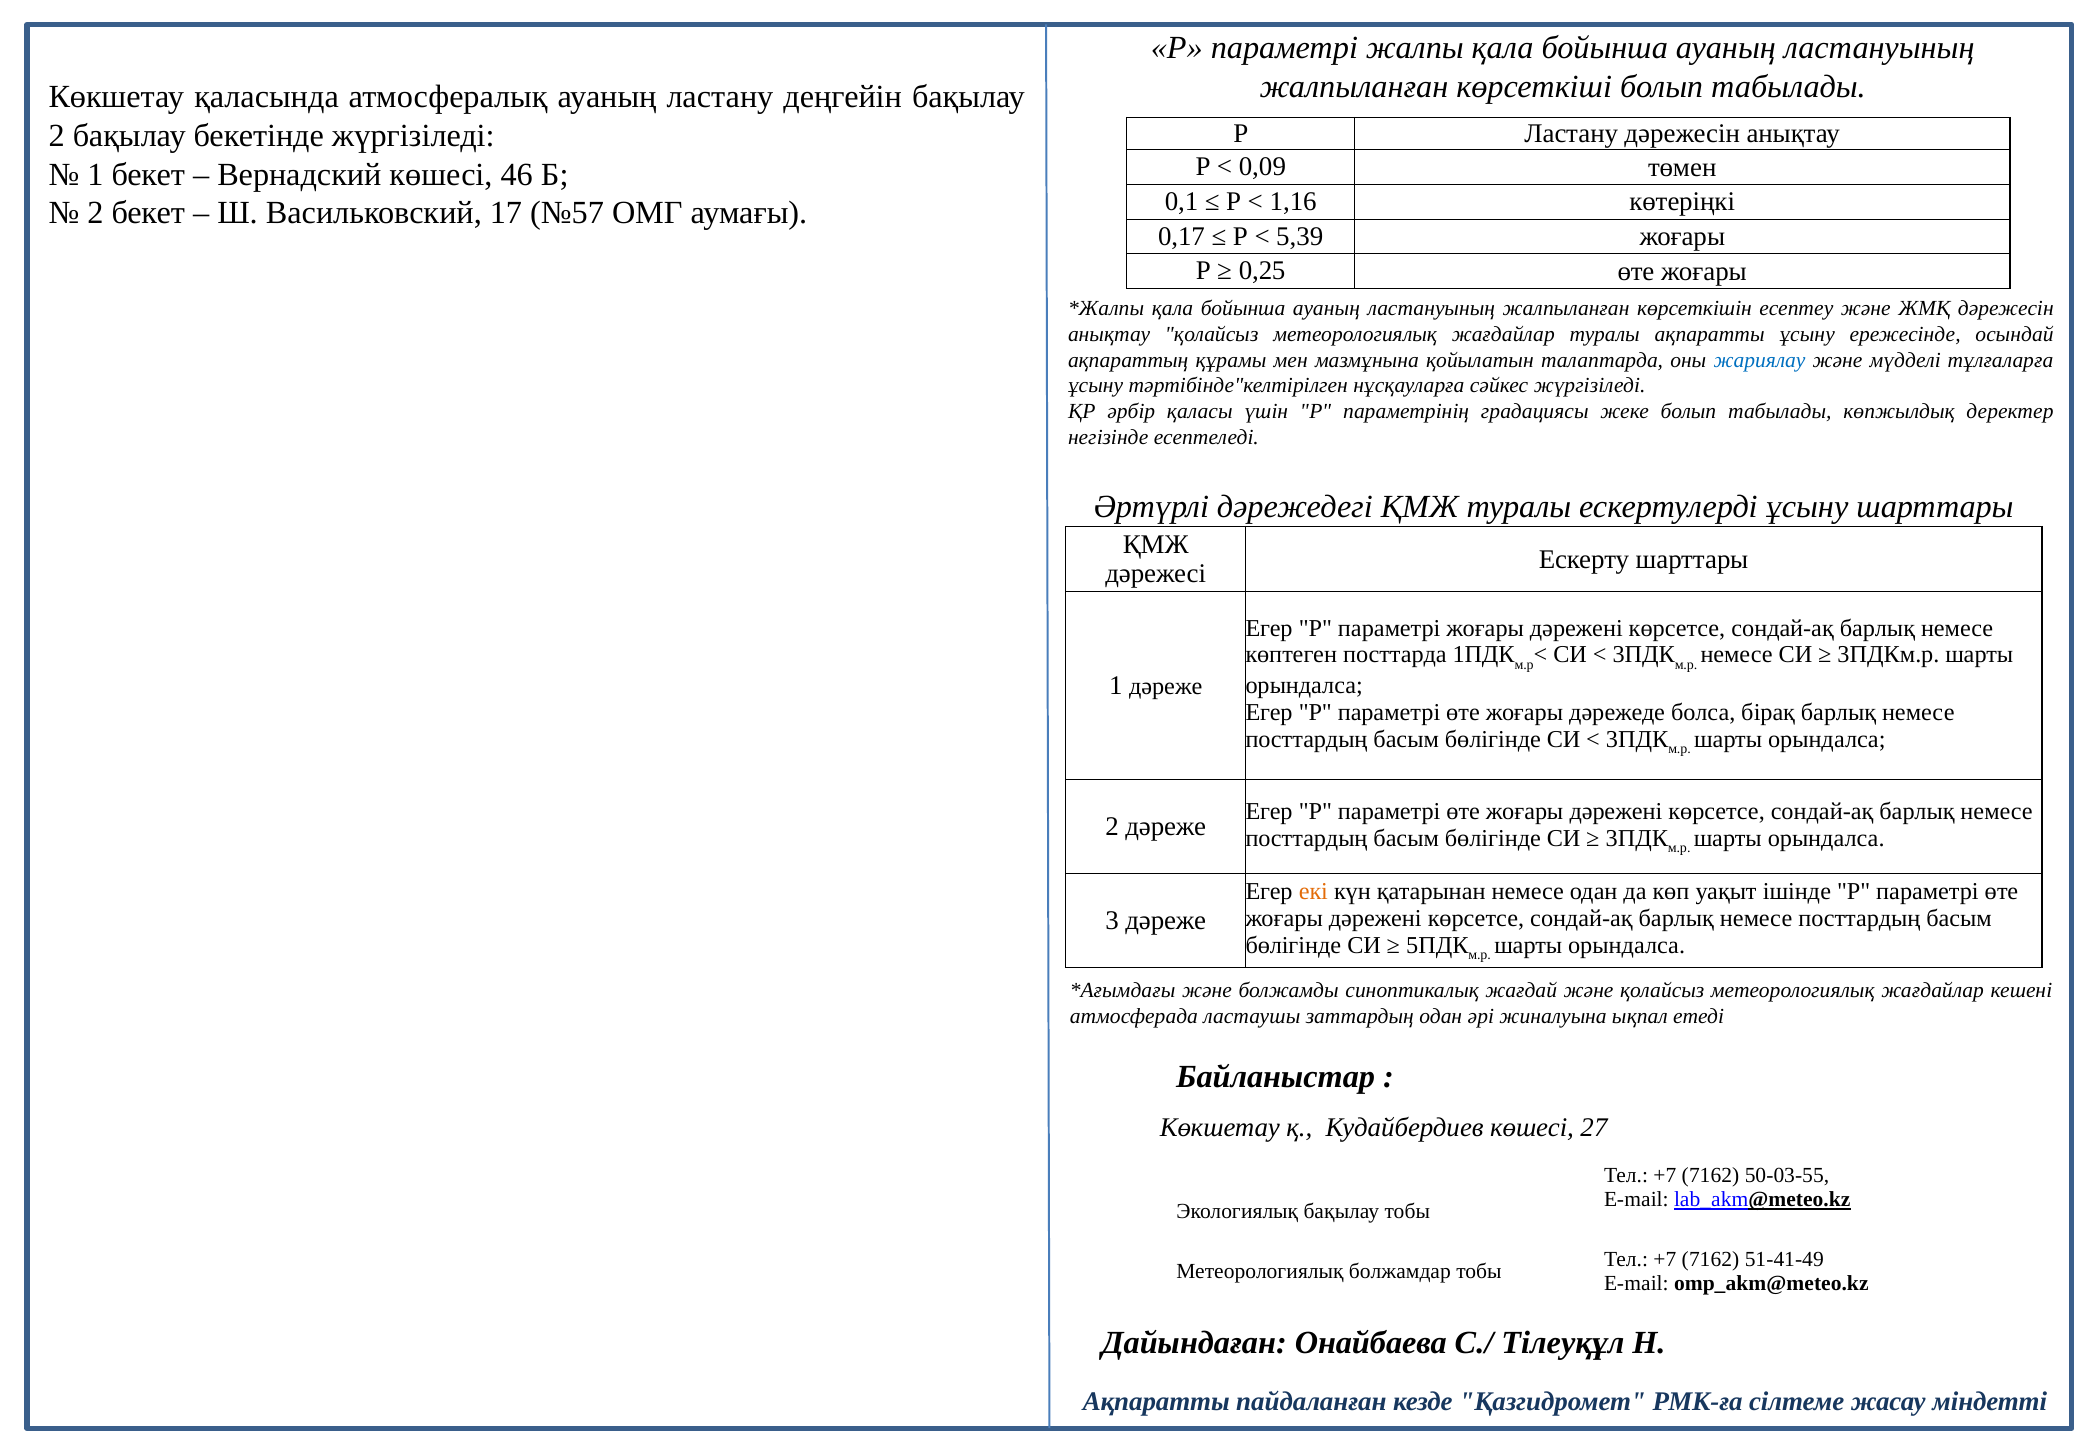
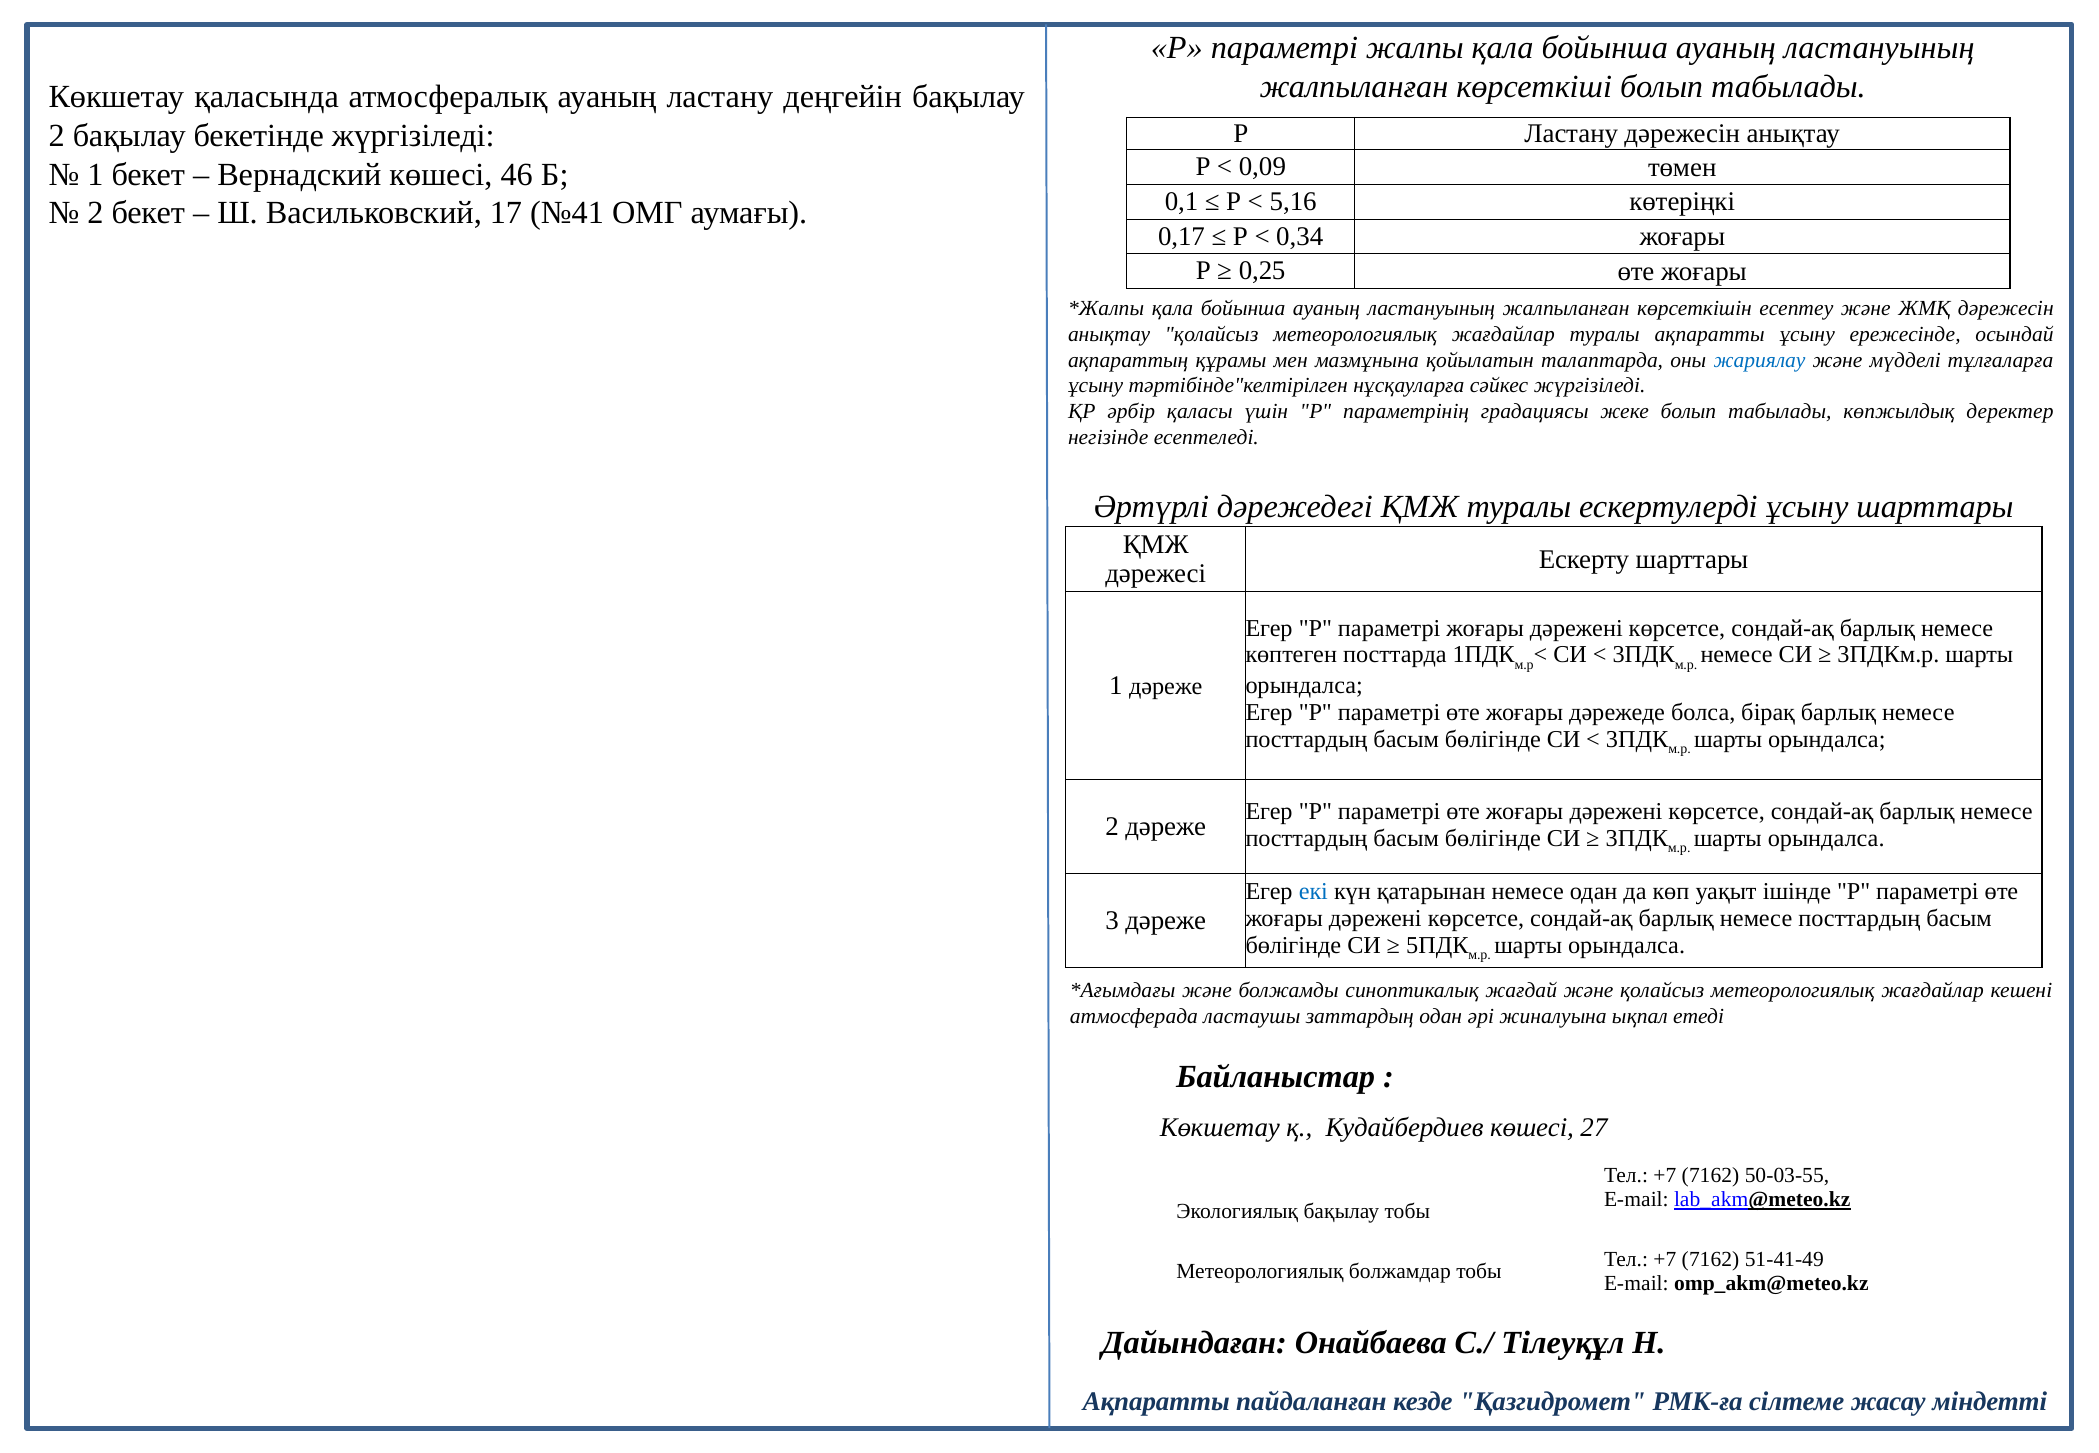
1,16: 1,16 -> 5,16
№57: №57 -> №41
5,39: 5,39 -> 0,34
екі colour: orange -> blue
